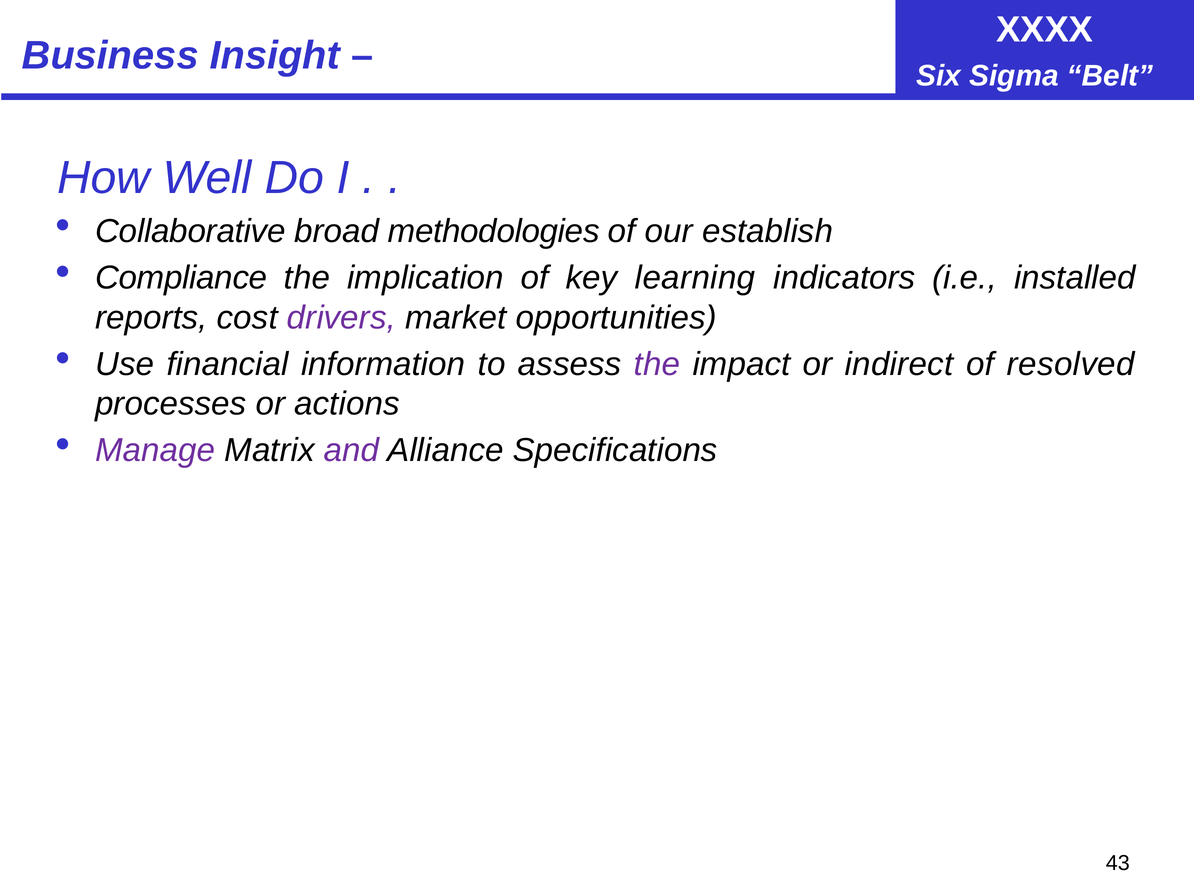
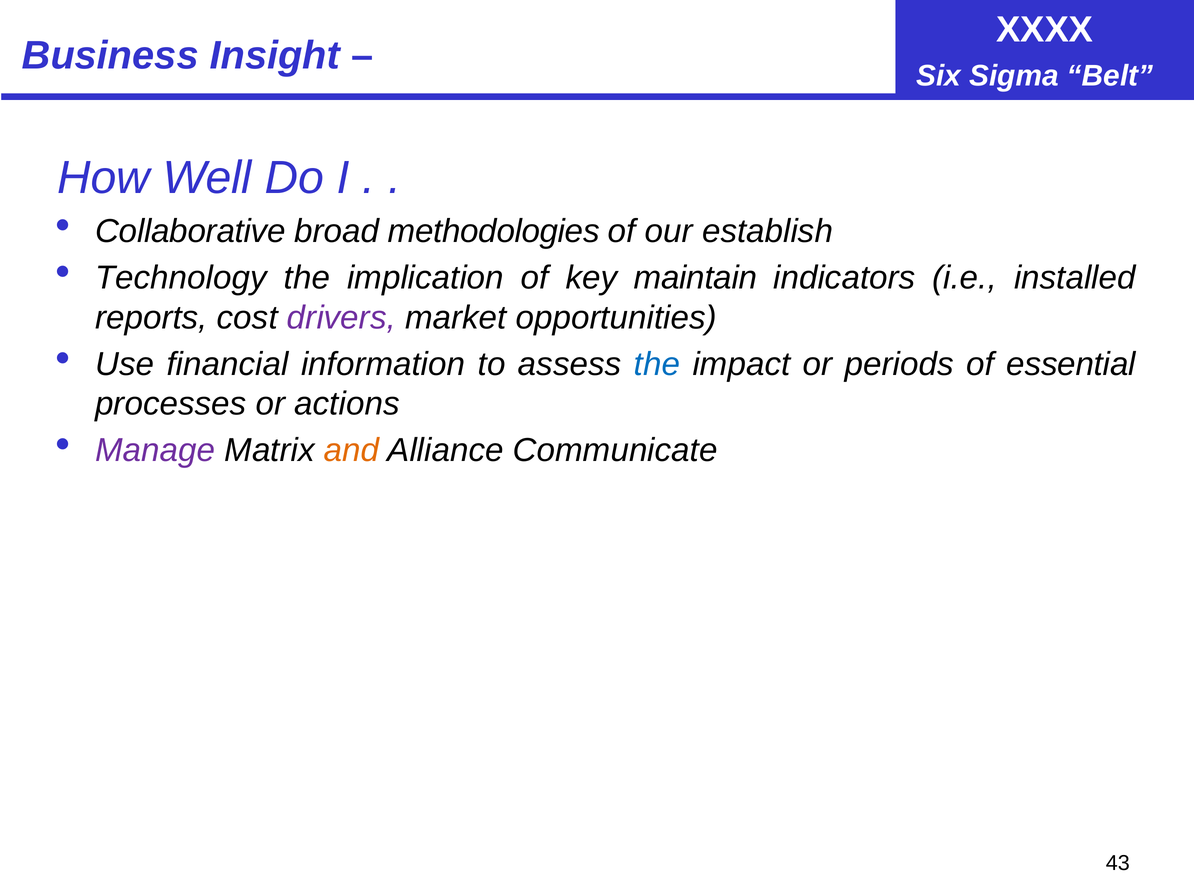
Compliance: Compliance -> Technology
learning: learning -> maintain
the at (657, 364) colour: purple -> blue
indirect: indirect -> periods
resolved: resolved -> essential
and colour: purple -> orange
Specifications: Specifications -> Communicate
